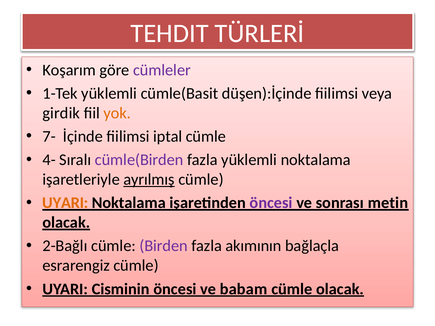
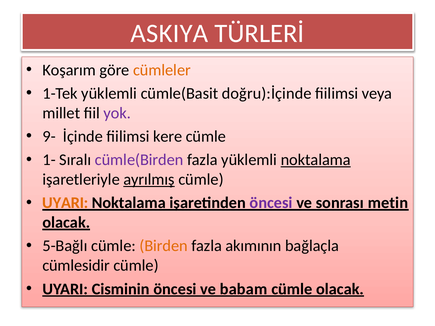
TEHDIT: TEHDIT -> ASKIYA
cümleler colour: purple -> orange
düşen):İçinde: düşen):İçinde -> doğru):İçinde
girdik: girdik -> millet
yok colour: orange -> purple
7-: 7- -> 9-
iptal: iptal -> kere
4-: 4- -> 1-
noktalama at (316, 160) underline: none -> present
2-Bağlı: 2-Bağlı -> 5-Bağlı
Birden colour: purple -> orange
esrarengiz: esrarengiz -> cümlesidir
